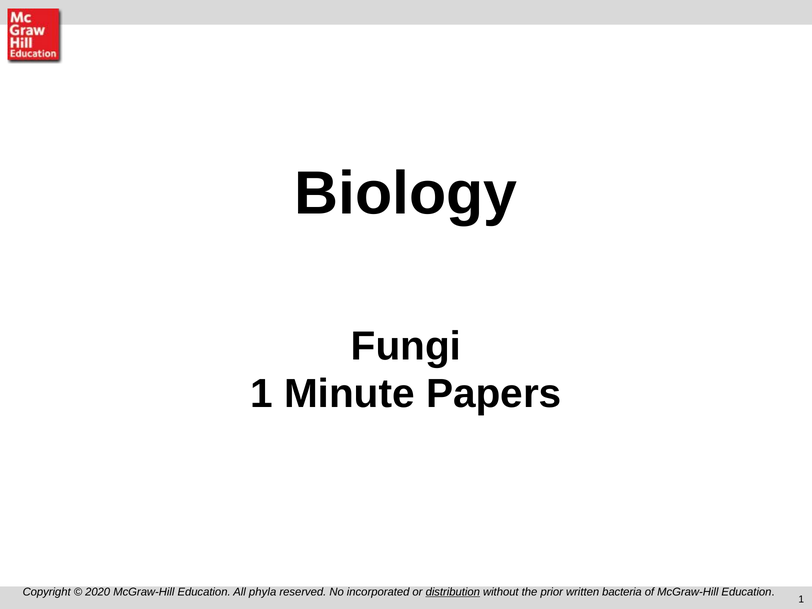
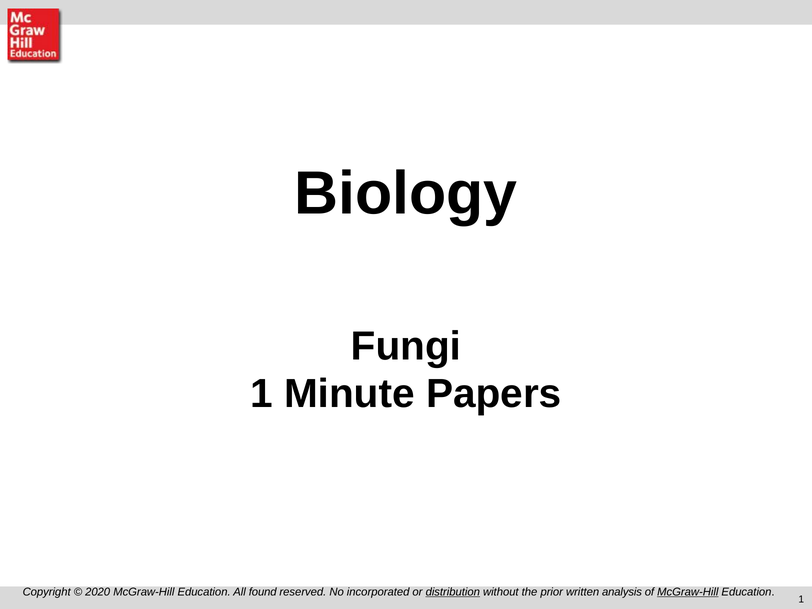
phyla: phyla -> found
bacteria: bacteria -> analysis
McGraw-Hill at (688, 592) underline: none -> present
